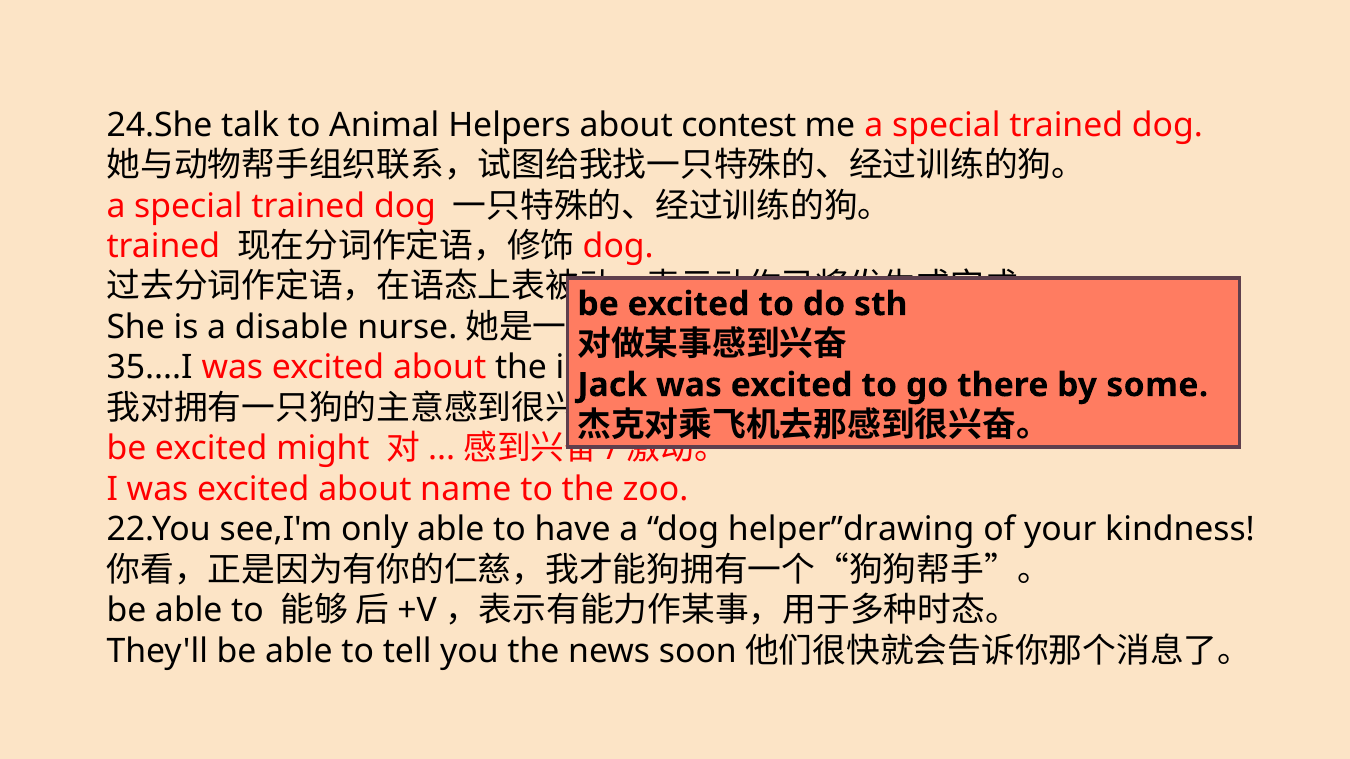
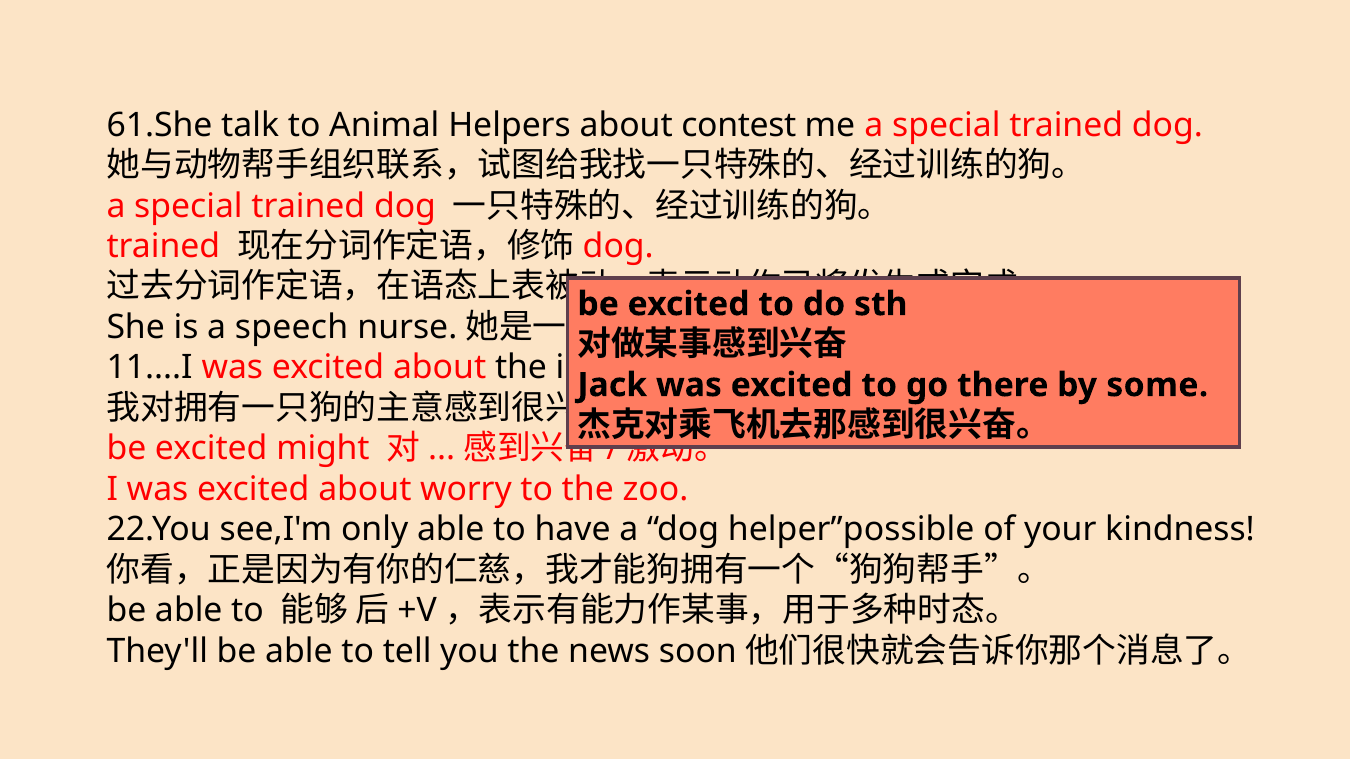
24.She: 24.She -> 61.She
disable: disable -> speech
35....I: 35....I -> 11....I
name: name -> worry
helper”drawing: helper”drawing -> helper”possible
